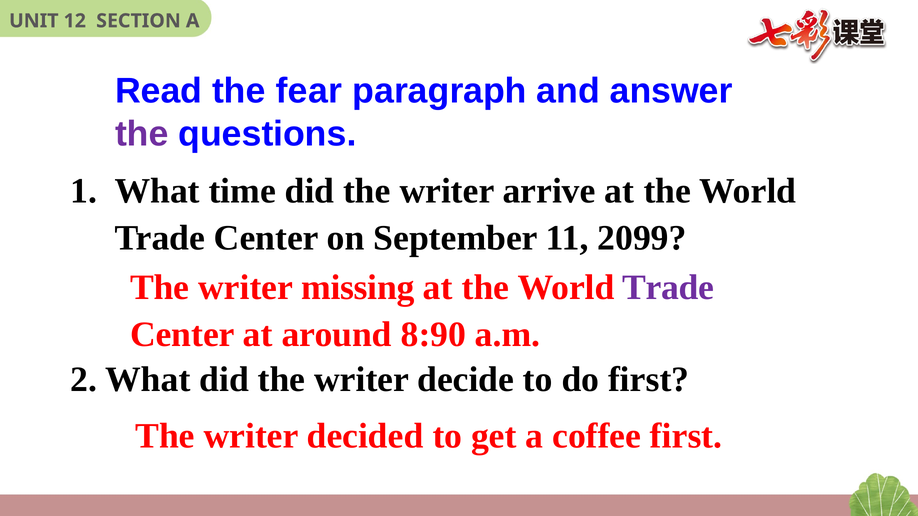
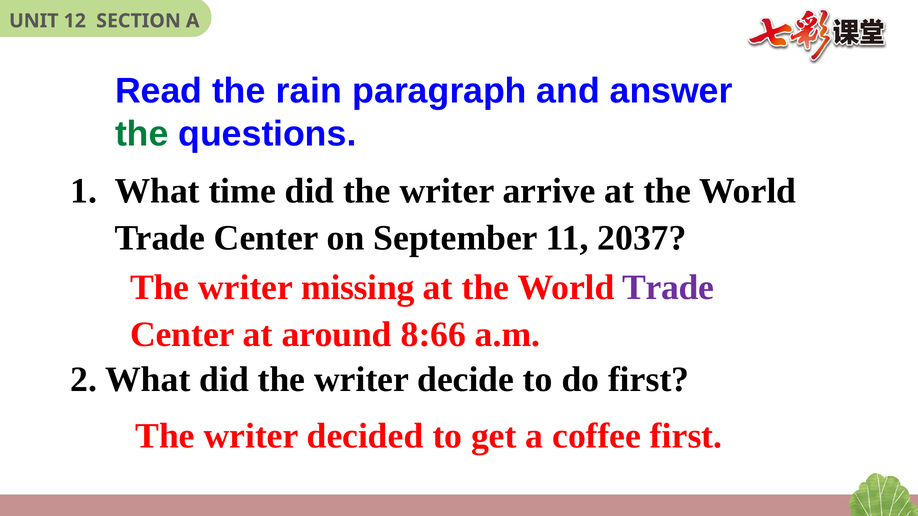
fear: fear -> rain
the at (142, 134) colour: purple -> green
2099: 2099 -> 2037
8:90: 8:90 -> 8:66
